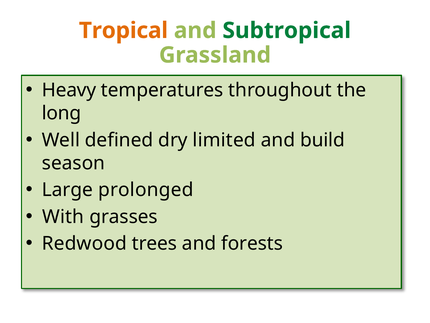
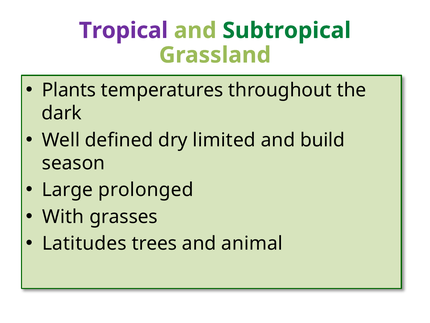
Tropical colour: orange -> purple
Heavy: Heavy -> Plants
long: long -> dark
Redwood: Redwood -> Latitudes
forests: forests -> animal
